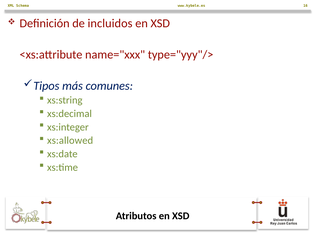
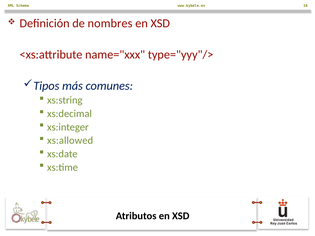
incluidos: incluidos -> nombres
